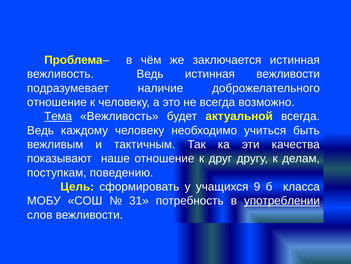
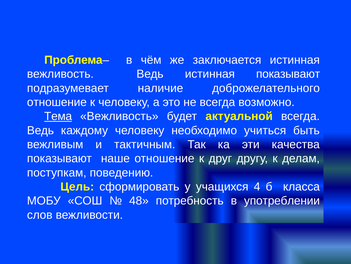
истинная вежливости: вежливости -> показывают
9: 9 -> 4
31: 31 -> 48
употреблении underline: present -> none
